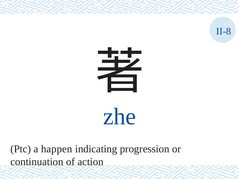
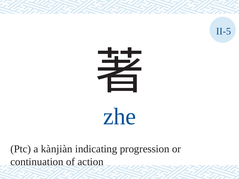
II-8: II-8 -> II-5
happen: happen -> kànjiàn
